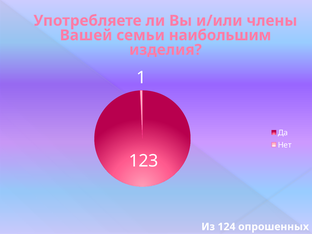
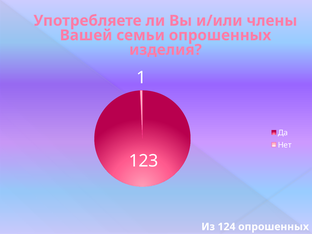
семьи наибольшим: наибольшим -> опрошенных
